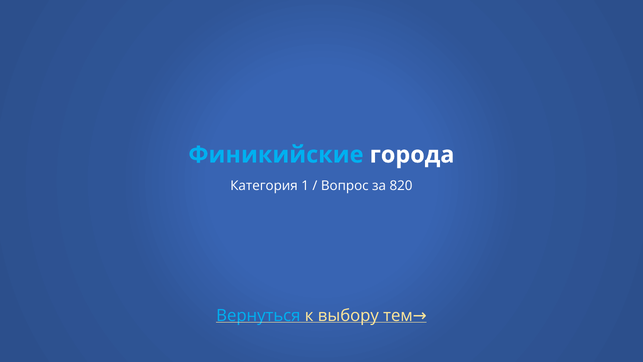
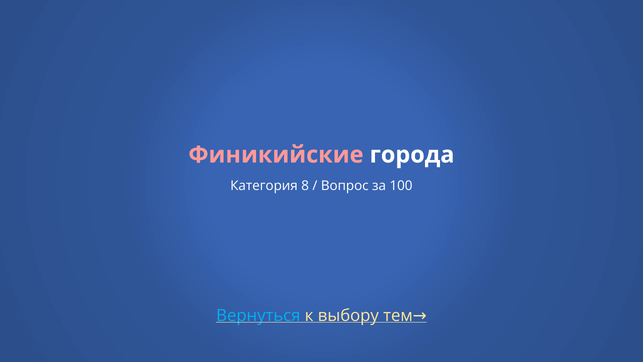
Финикийские colour: light blue -> pink
1: 1 -> 8
820: 820 -> 100
